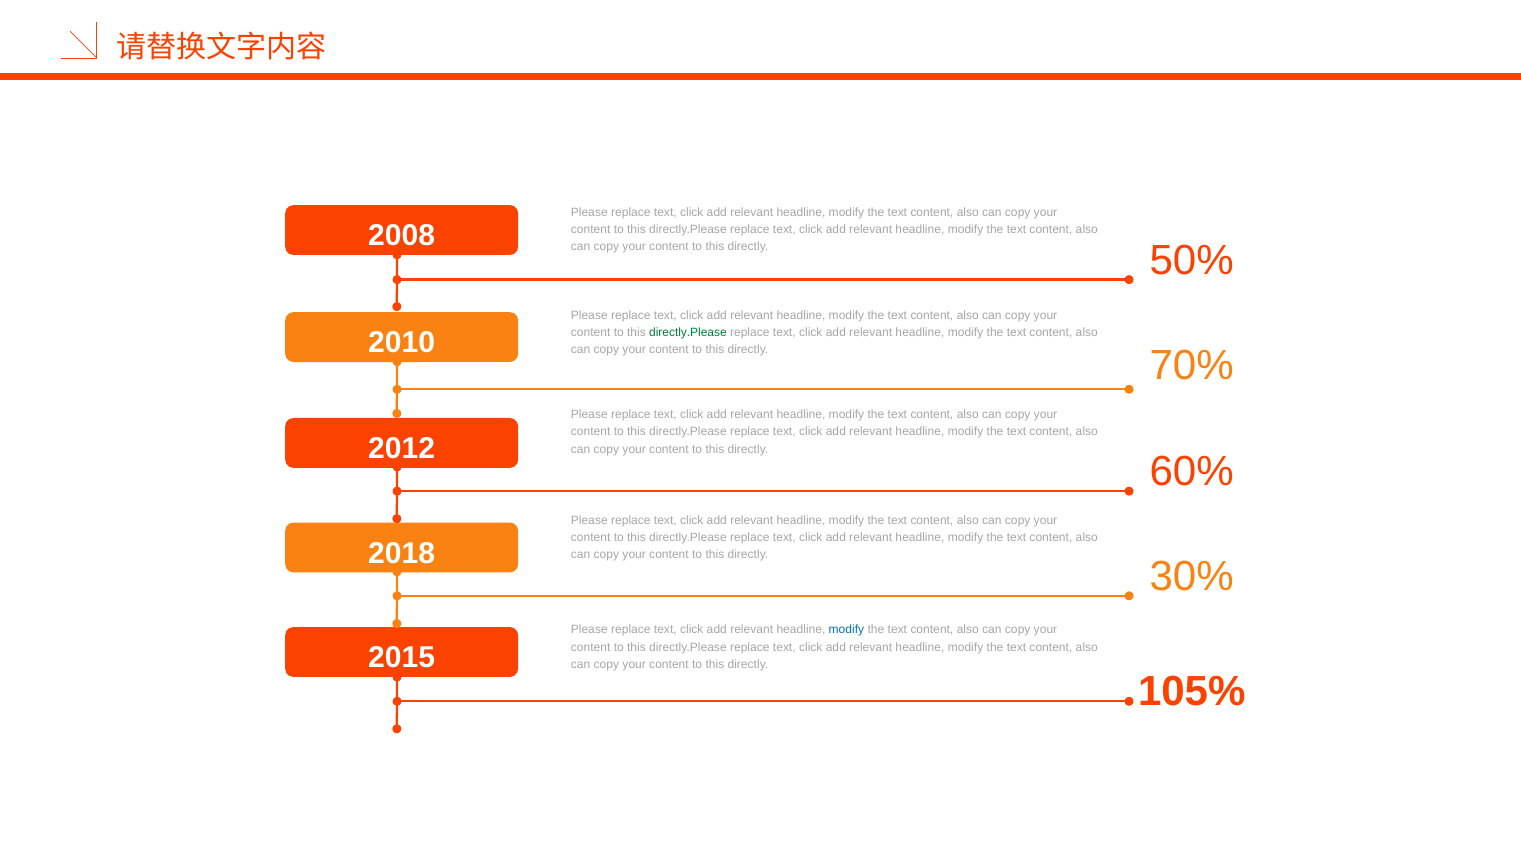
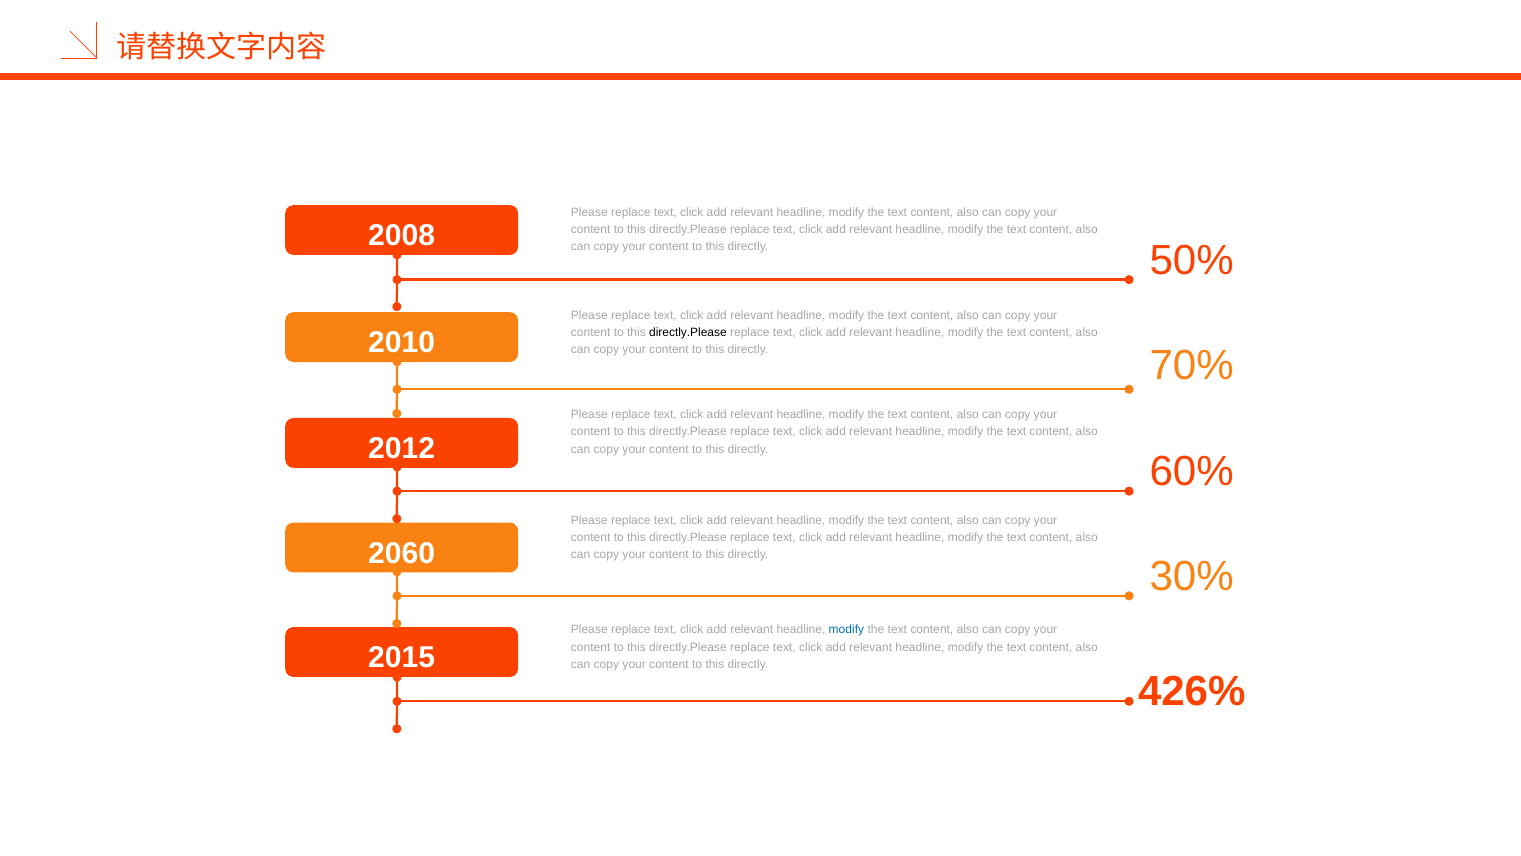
directly.Please at (688, 333) colour: green -> black
2018: 2018 -> 2060
105%: 105% -> 426%
